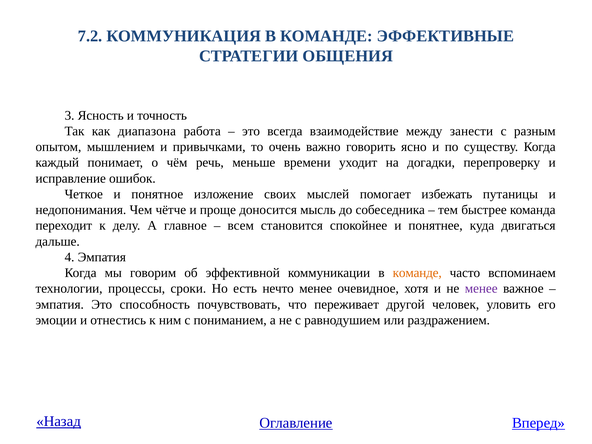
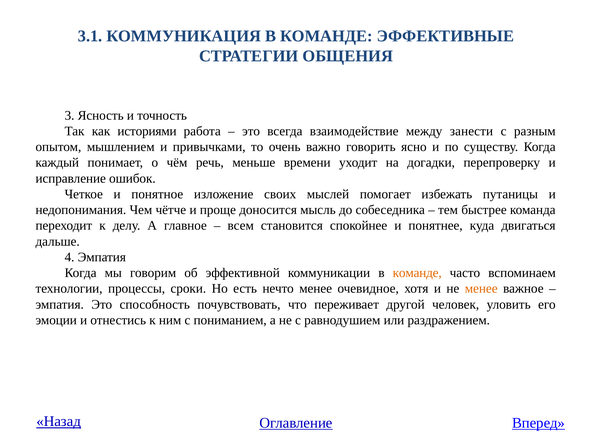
7.2: 7.2 -> 3.1
диапазона: диапазона -> историями
менее at (481, 289) colour: purple -> orange
